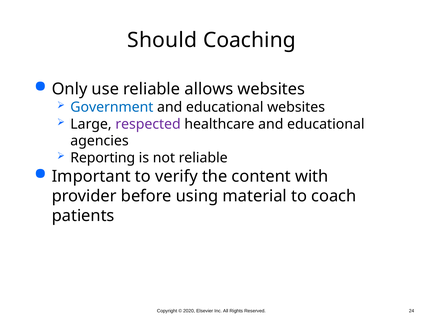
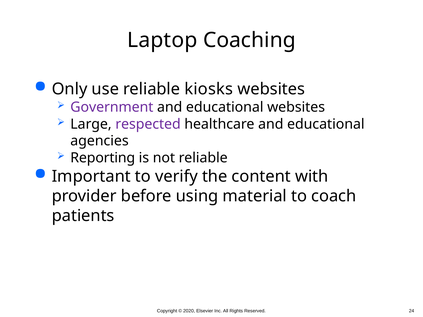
Should: Should -> Laptop
allows: allows -> kiosks
Government colour: blue -> purple
